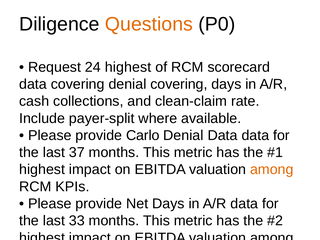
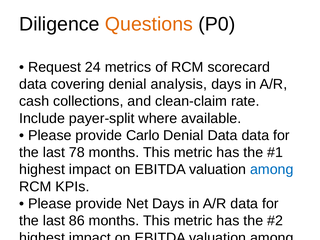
24 highest: highest -> metrics
denial covering: covering -> analysis
37: 37 -> 78
among at (272, 170) colour: orange -> blue
33: 33 -> 86
